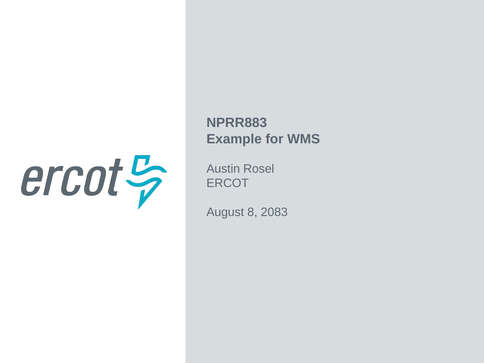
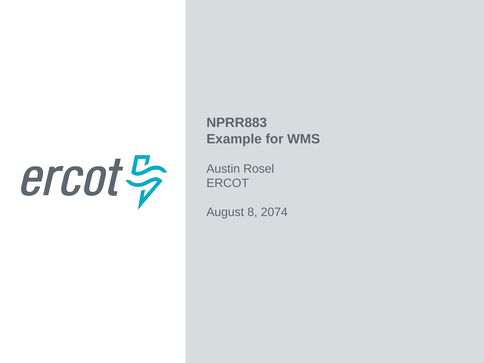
2083: 2083 -> 2074
